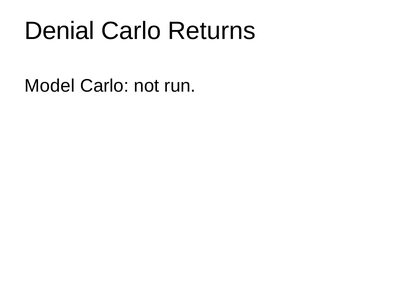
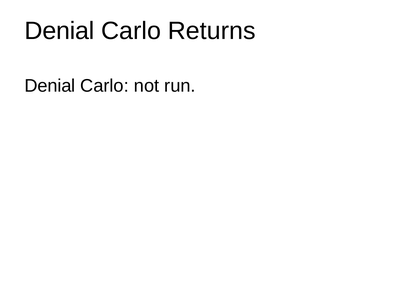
Model at (50, 86): Model -> Denial
